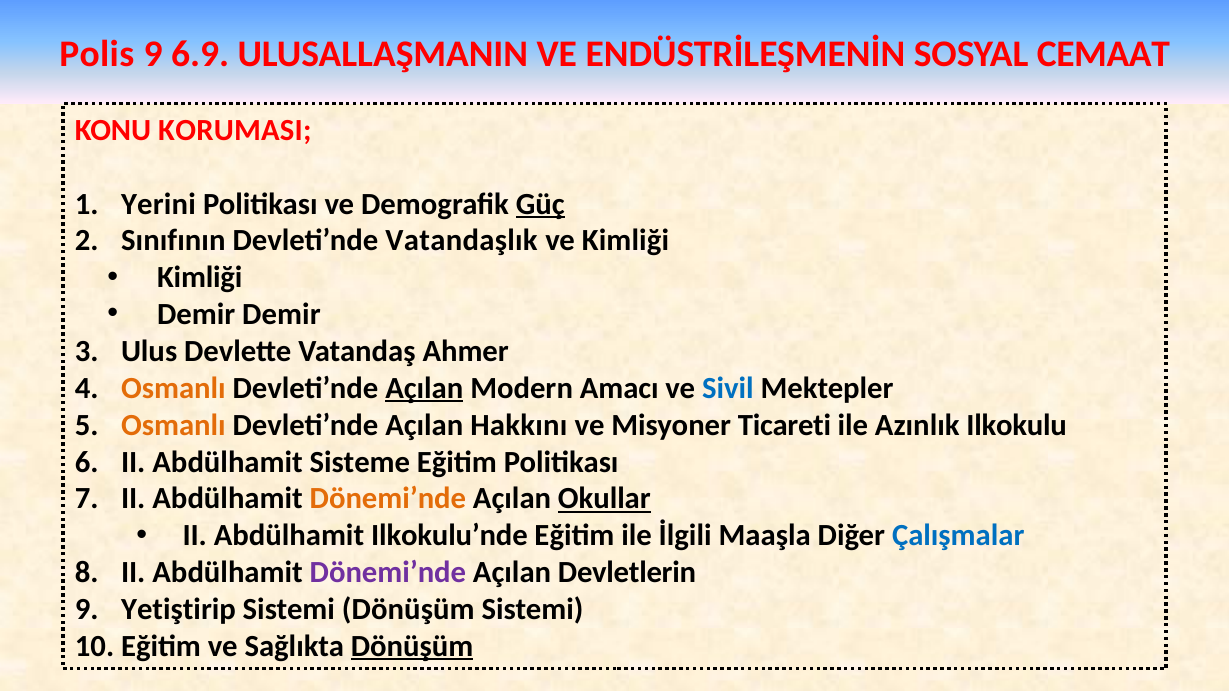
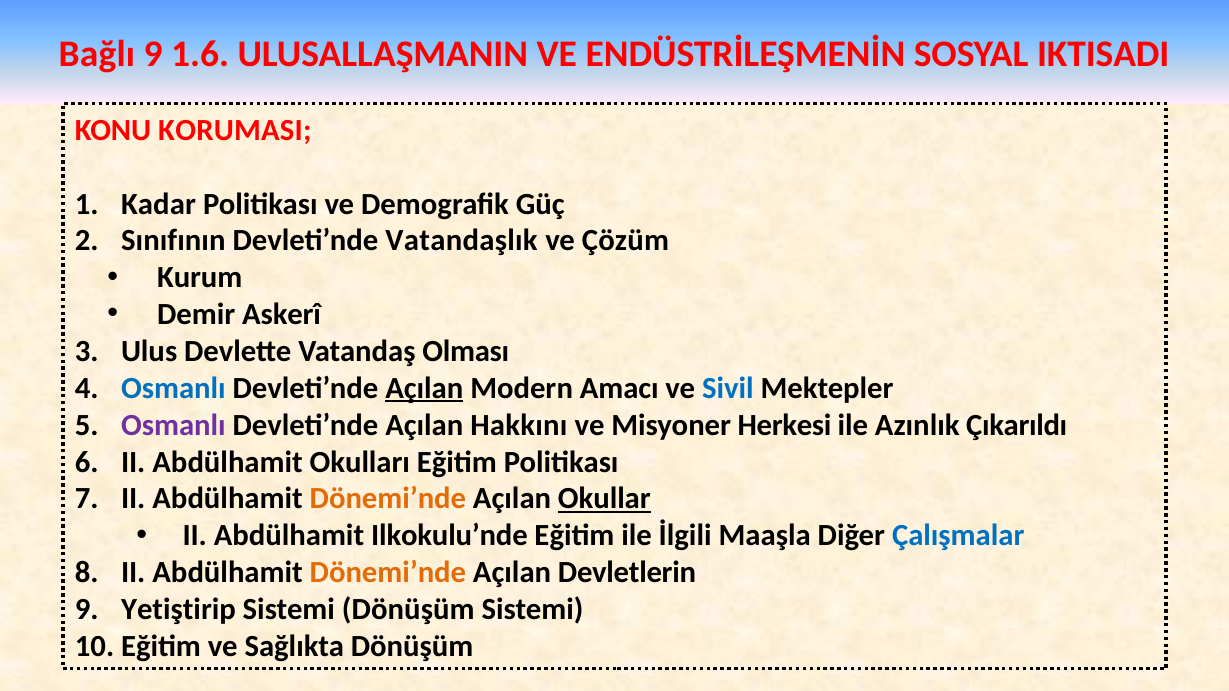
Polis: Polis -> Bağlı
6.9: 6.9 -> 1.6
CEMAAT: CEMAAT -> IKTISADI
Yerini: Yerini -> Kadar
Güç underline: present -> none
ve Kimliği: Kimliği -> Çözüm
Kimliği at (200, 278): Kimliği -> Kurum
Demir Demir: Demir -> Askerî
Ahmer: Ahmer -> Olması
Osmanlı at (173, 388) colour: orange -> blue
Osmanlı at (173, 425) colour: orange -> purple
Ticareti: Ticareti -> Herkesi
Ilkokulu: Ilkokulu -> Çıkarıldı
Sisteme: Sisteme -> Okulları
Dönemi’nde at (388, 573) colour: purple -> orange
Dönüşüm at (412, 646) underline: present -> none
